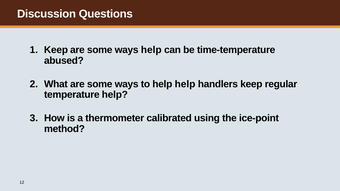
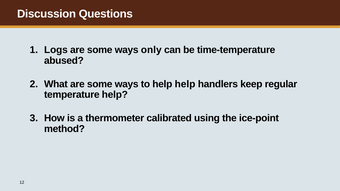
Keep at (56, 50): Keep -> Logs
ways help: help -> only
